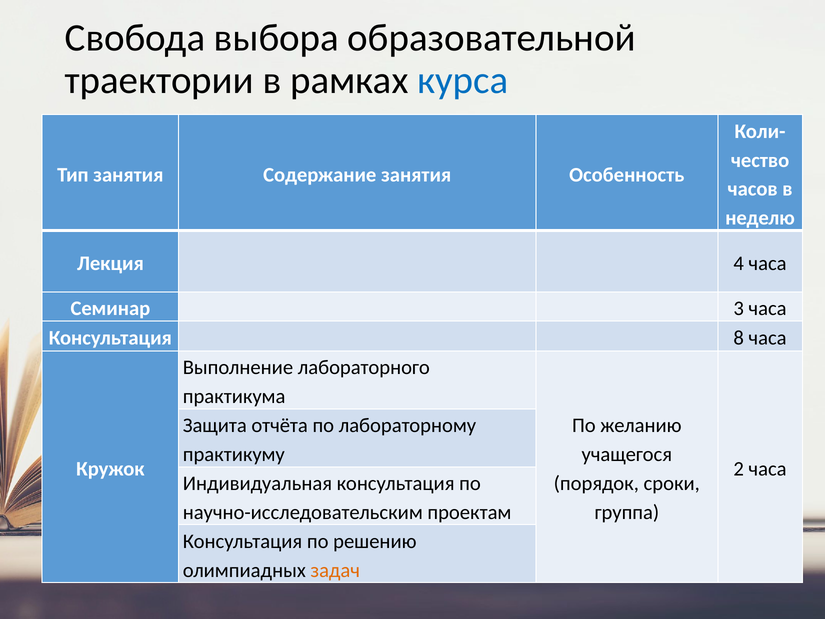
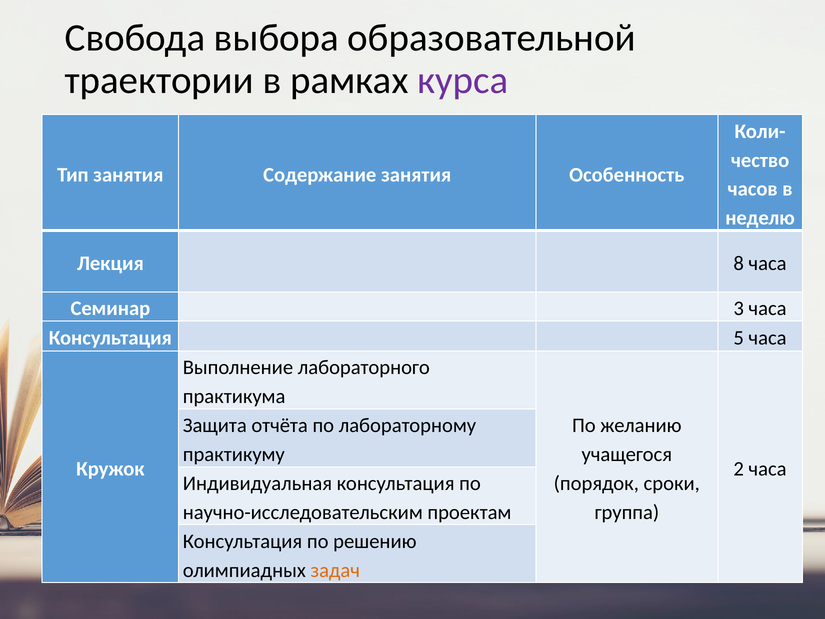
курса colour: blue -> purple
4: 4 -> 8
8: 8 -> 5
